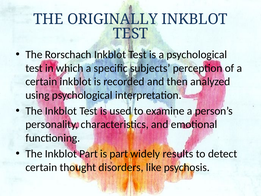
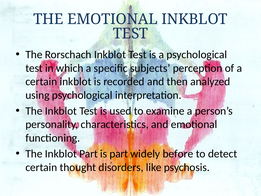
THE ORIGINALLY: ORIGINALLY -> EMOTIONAL
results: results -> before
